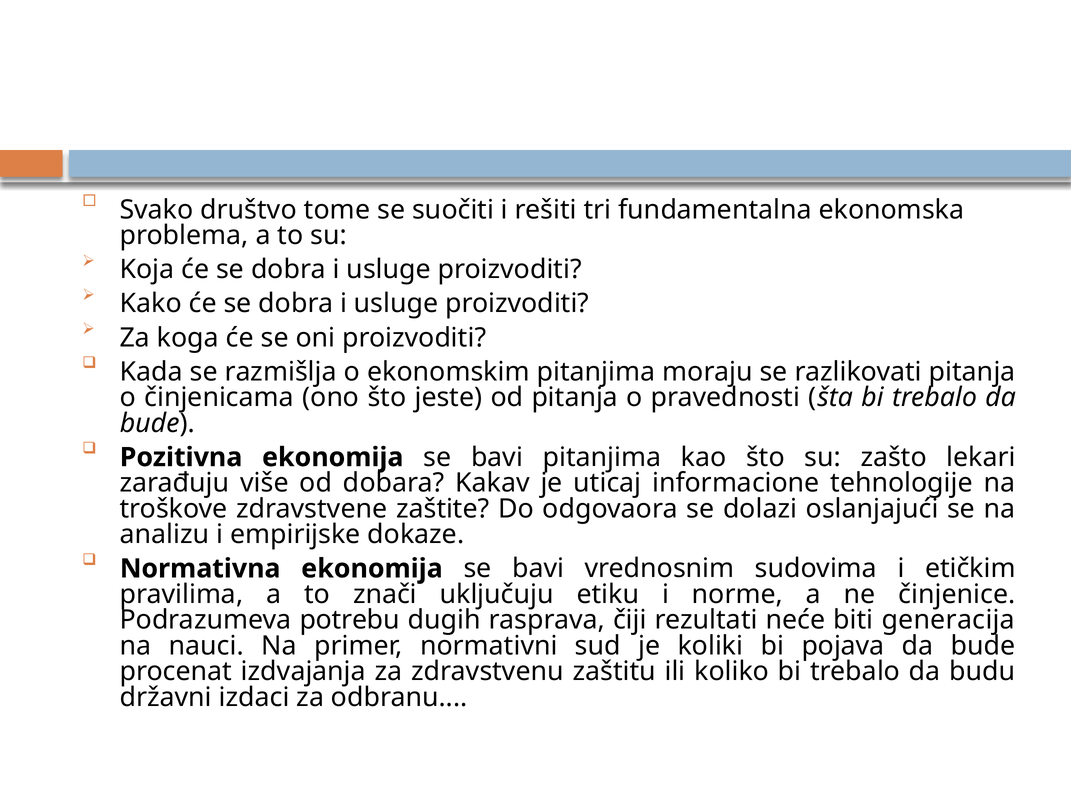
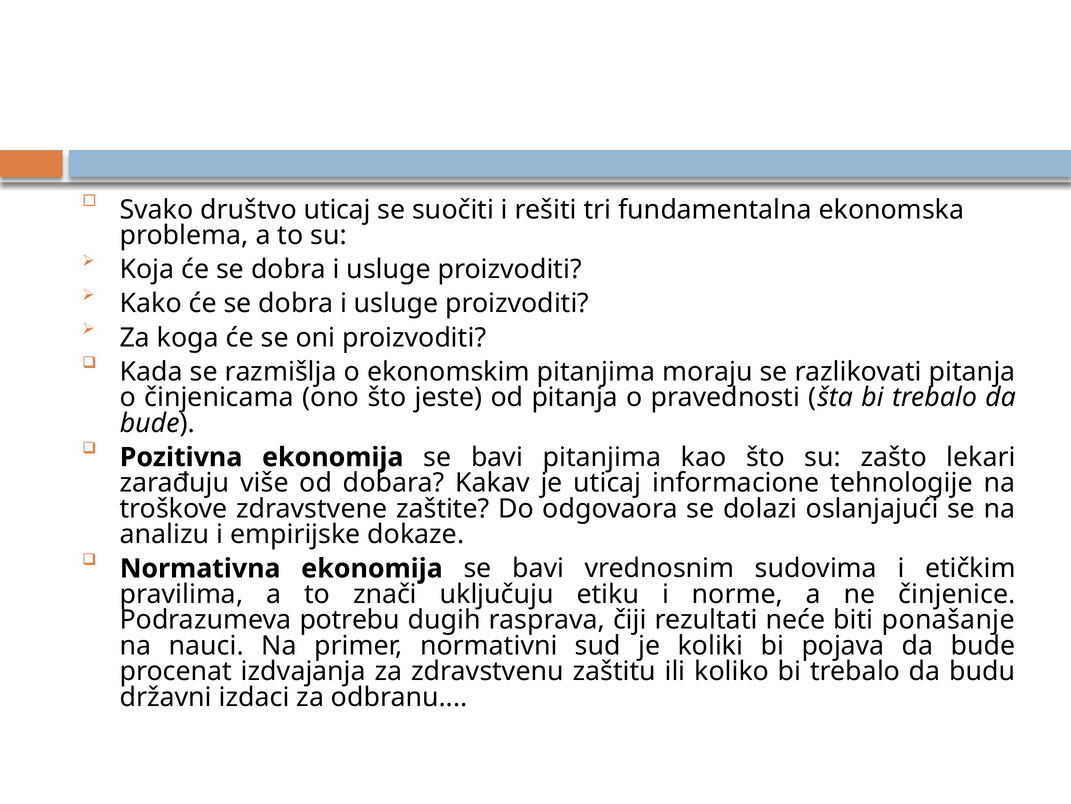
društvo tome: tome -> uticaj
generacija: generacija -> ponašanje
